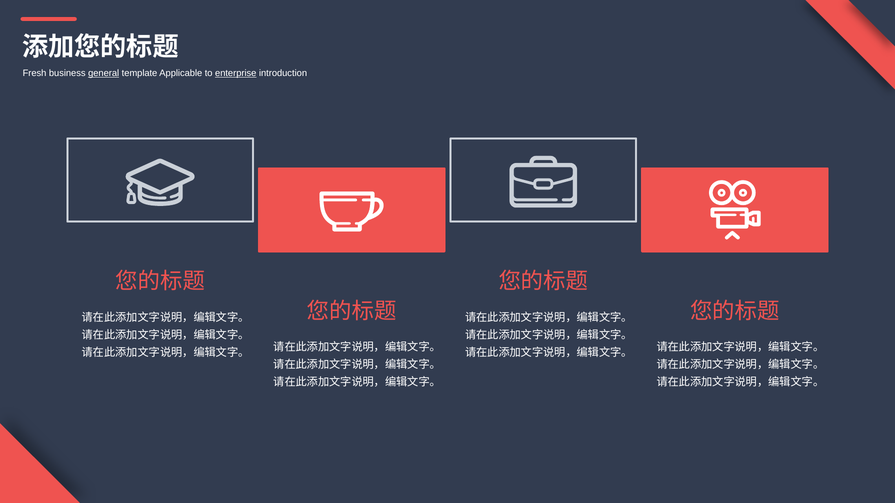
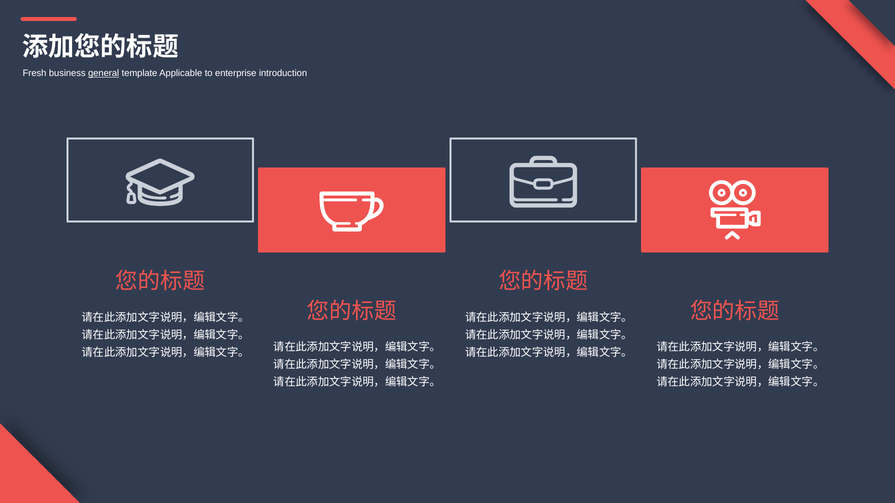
enterprise underline: present -> none
